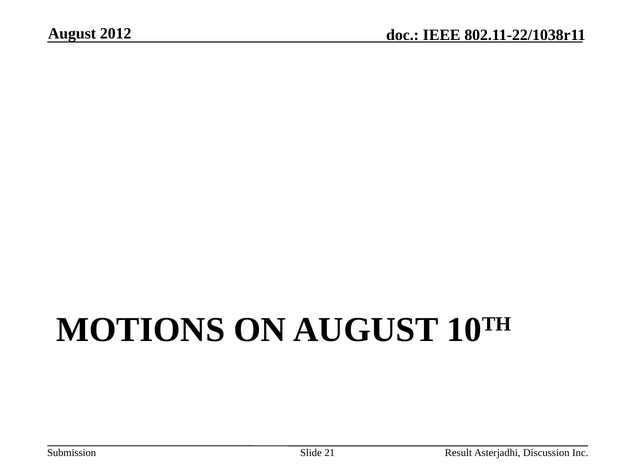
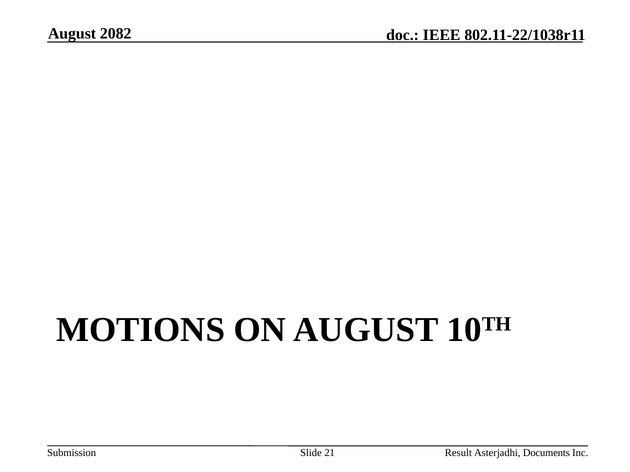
2012: 2012 -> 2082
Discussion: Discussion -> Documents
